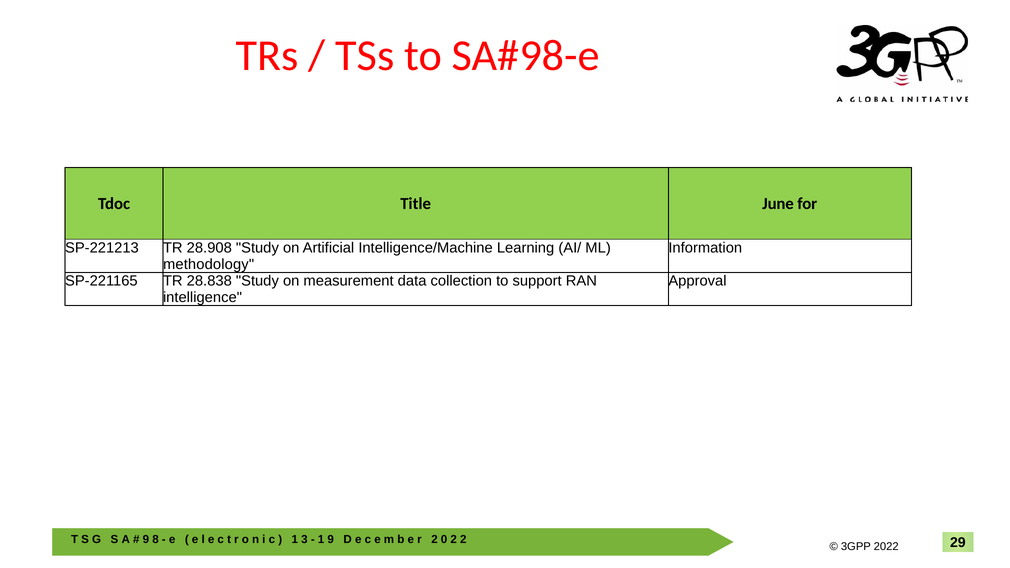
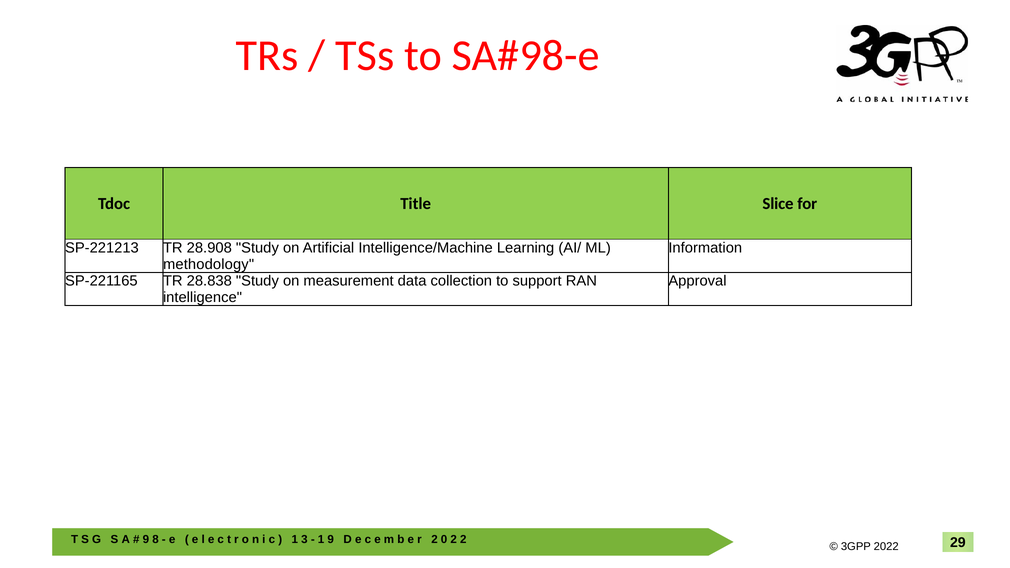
June: June -> Slice
